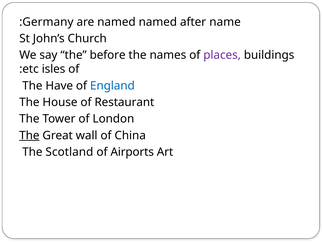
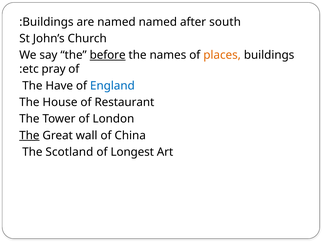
Germany at (48, 22): Germany -> Buildings
name: name -> south
before underline: none -> present
places colour: purple -> orange
isles: isles -> pray
Airports: Airports -> Longest
